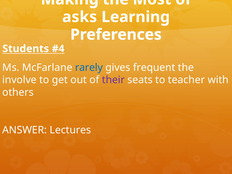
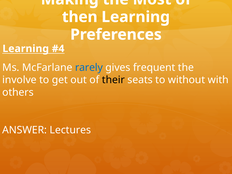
asks: asks -> then
Students at (26, 49): Students -> Learning
their colour: purple -> black
teacher: teacher -> without
